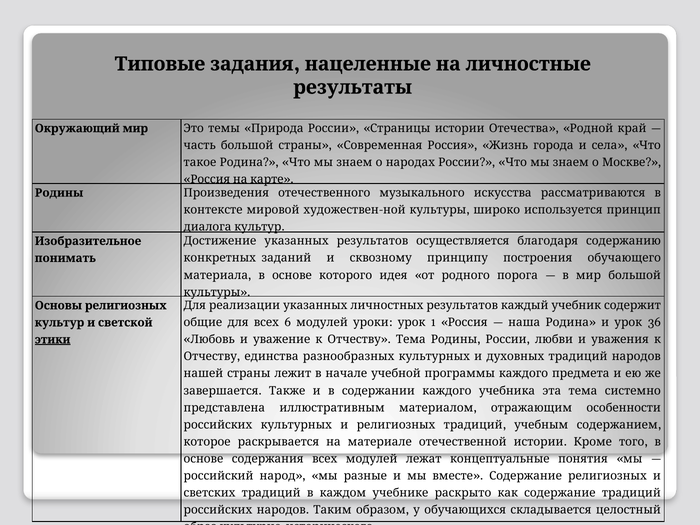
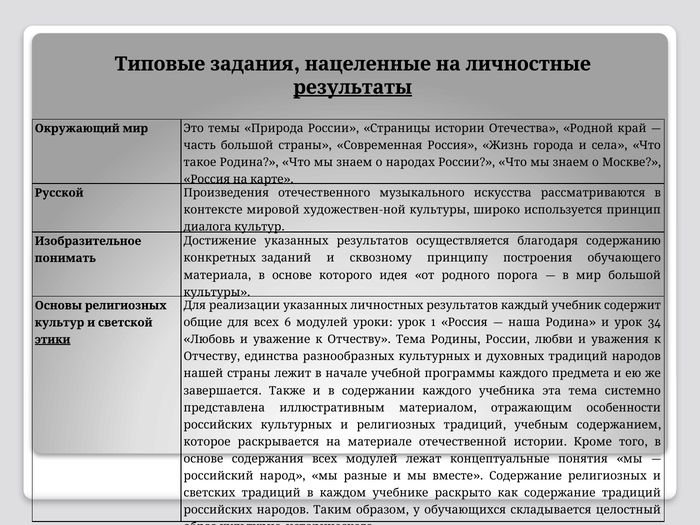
результаты underline: none -> present
Родины at (59, 193): Родины -> Русской
36: 36 -> 34
